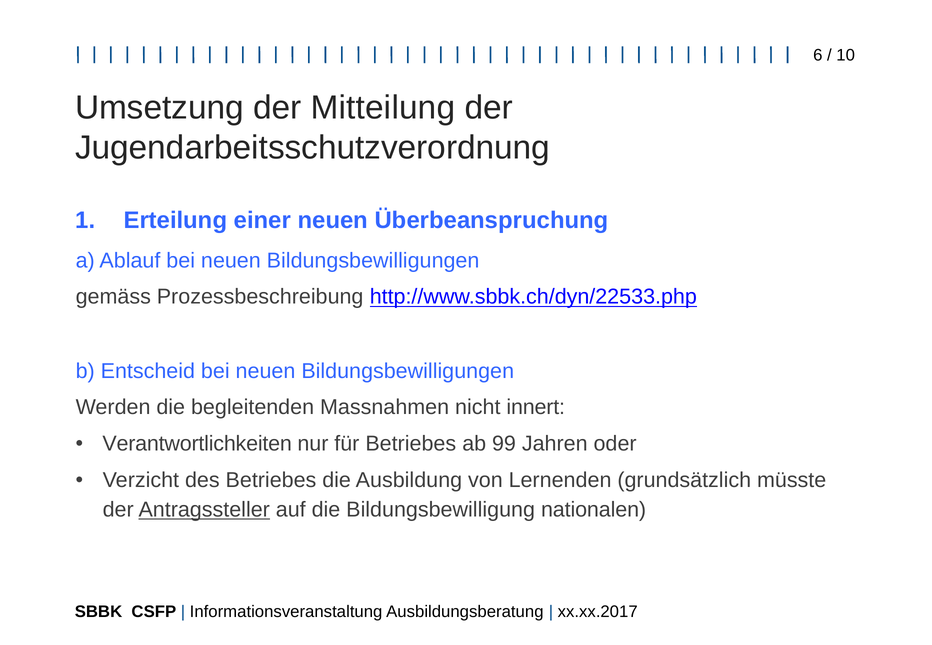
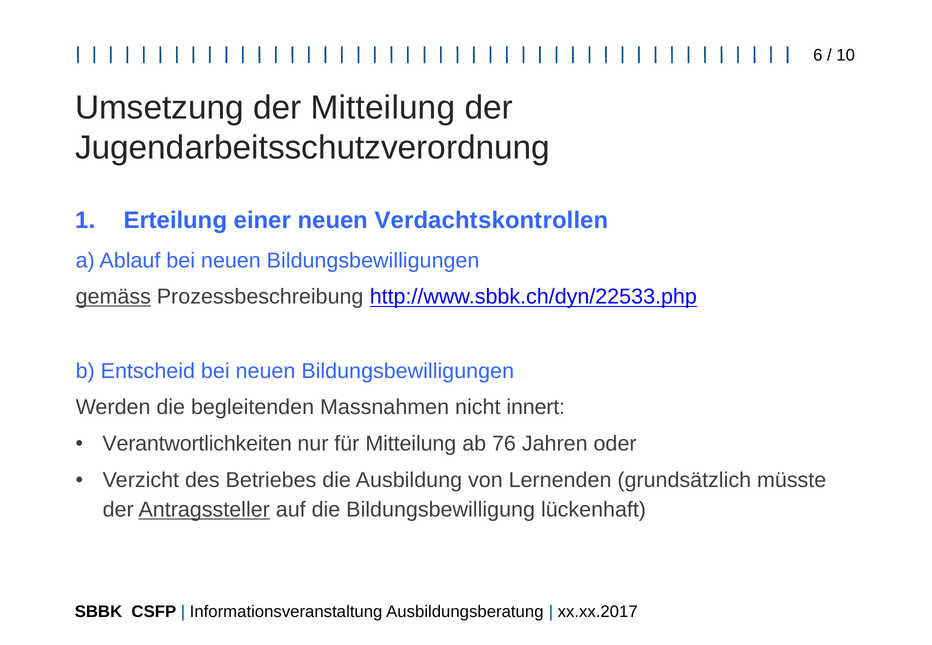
Überbeanspruchung: Überbeanspruchung -> Verdachtskontrollen
gemäss underline: none -> present
für Betriebes: Betriebes -> Mitteilung
99: 99 -> 76
nationalen: nationalen -> lückenhaft
